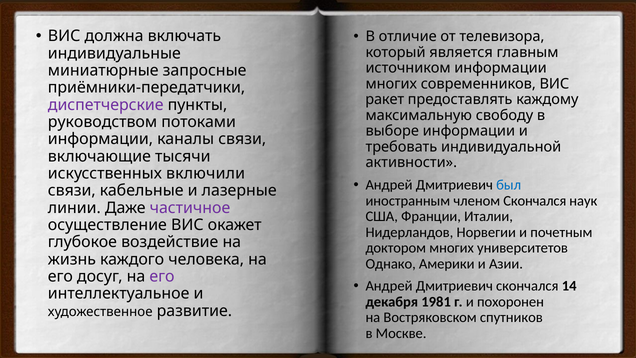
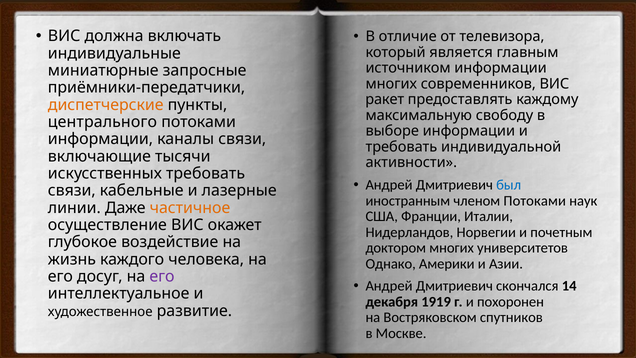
диспетчерские colour: purple -> orange
руководством: руководством -> центрального
искусственных включили: включили -> требовать
членом Скончался: Скончался -> Потоками
частичное colour: purple -> orange
1981: 1981 -> 1919
